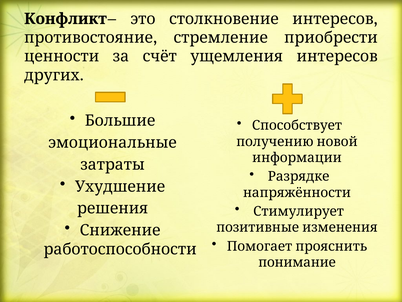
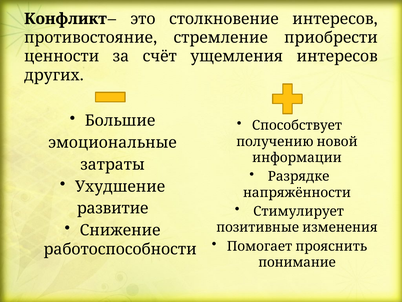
решения: решения -> развитие
